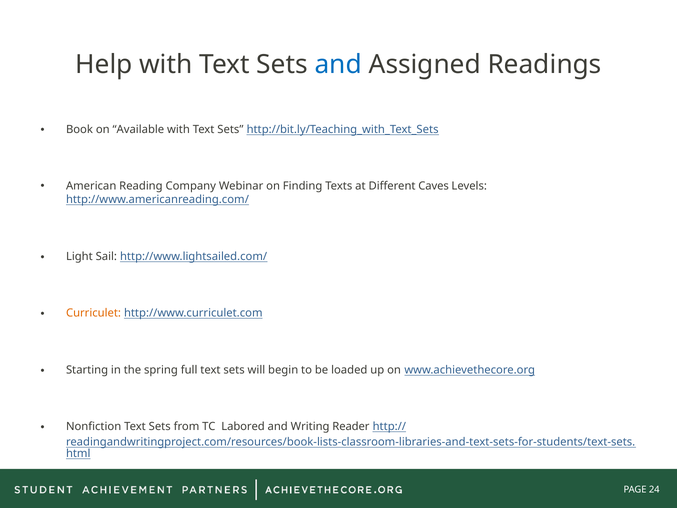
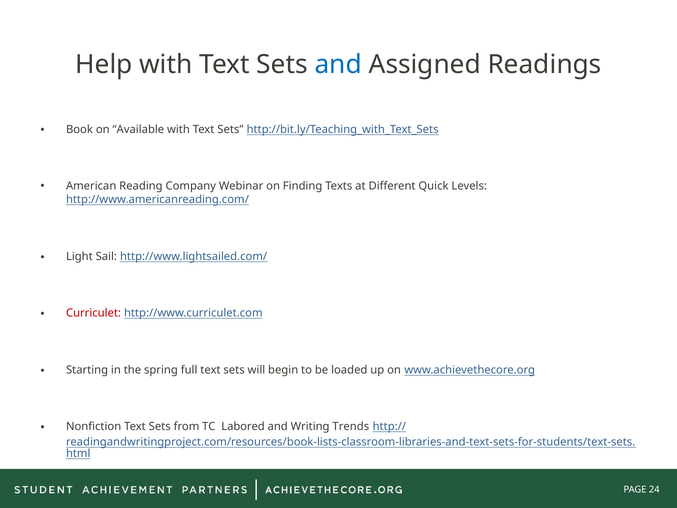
Caves: Caves -> Quick
Curriculet colour: orange -> red
Reader: Reader -> Trends
